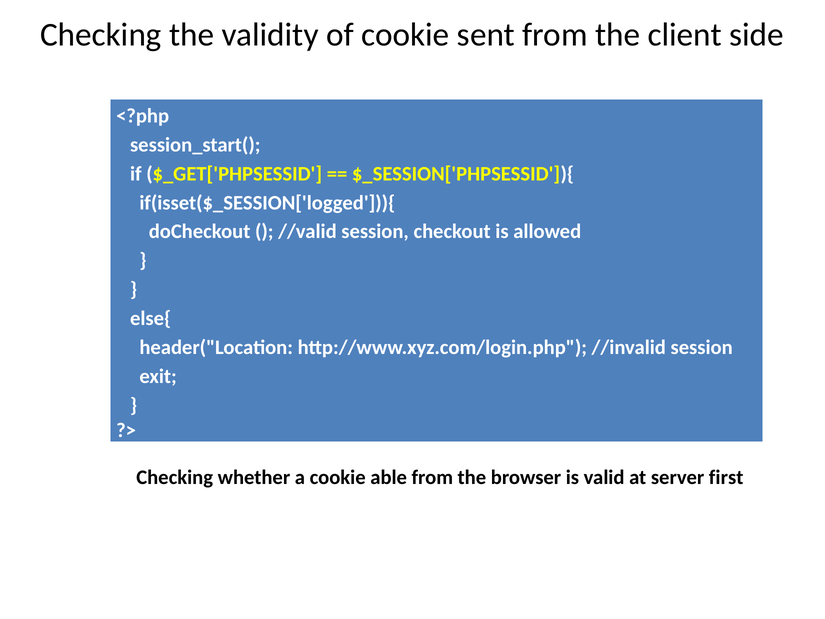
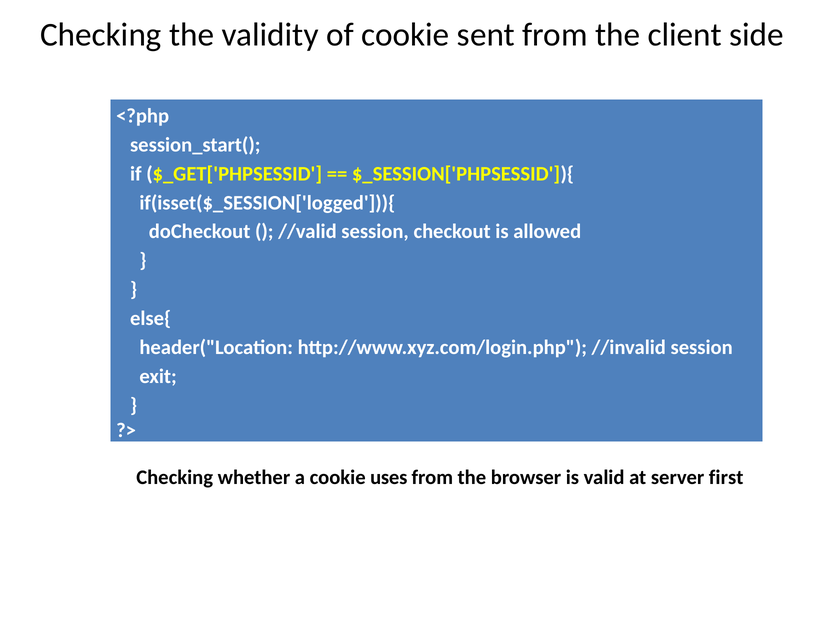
able: able -> uses
